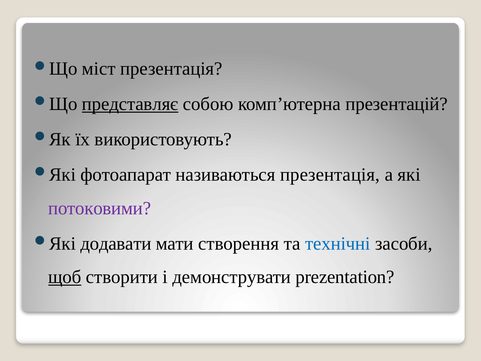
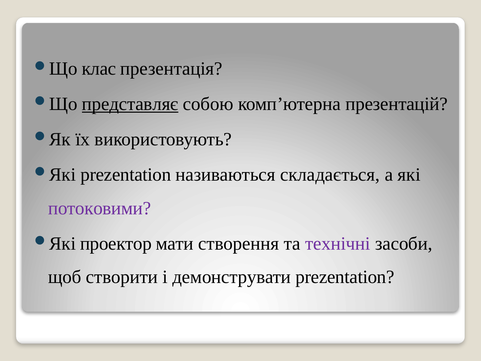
міст: міст -> клас
фотоапарат at (126, 175): фотоапарат -> prezentation
називаються презентація: презентація -> складається
додавати: додавати -> проектор
технічні colour: blue -> purple
щоб underline: present -> none
